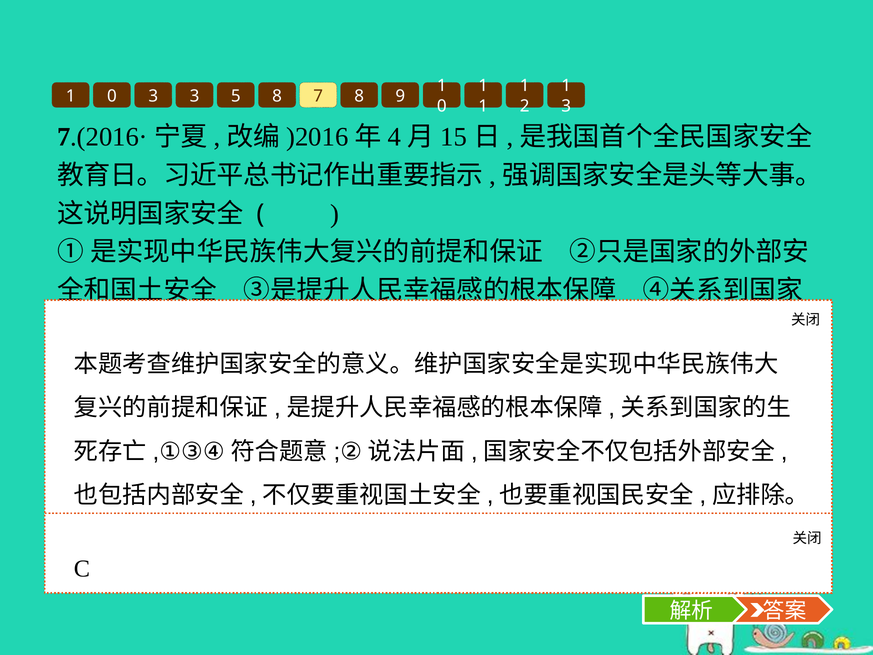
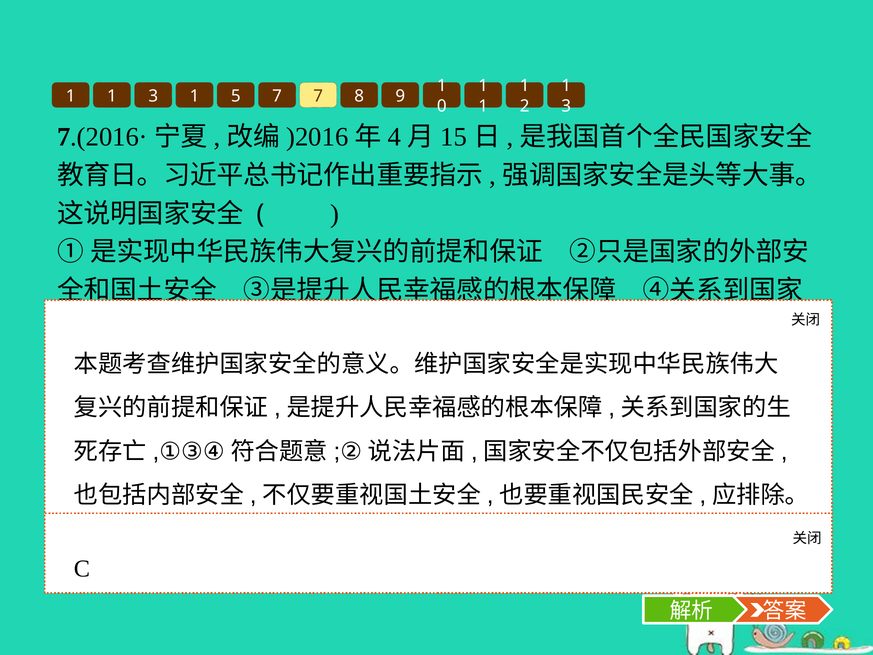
0 at (112, 96): 0 -> 1
3 3: 3 -> 1
5 8: 8 -> 7
